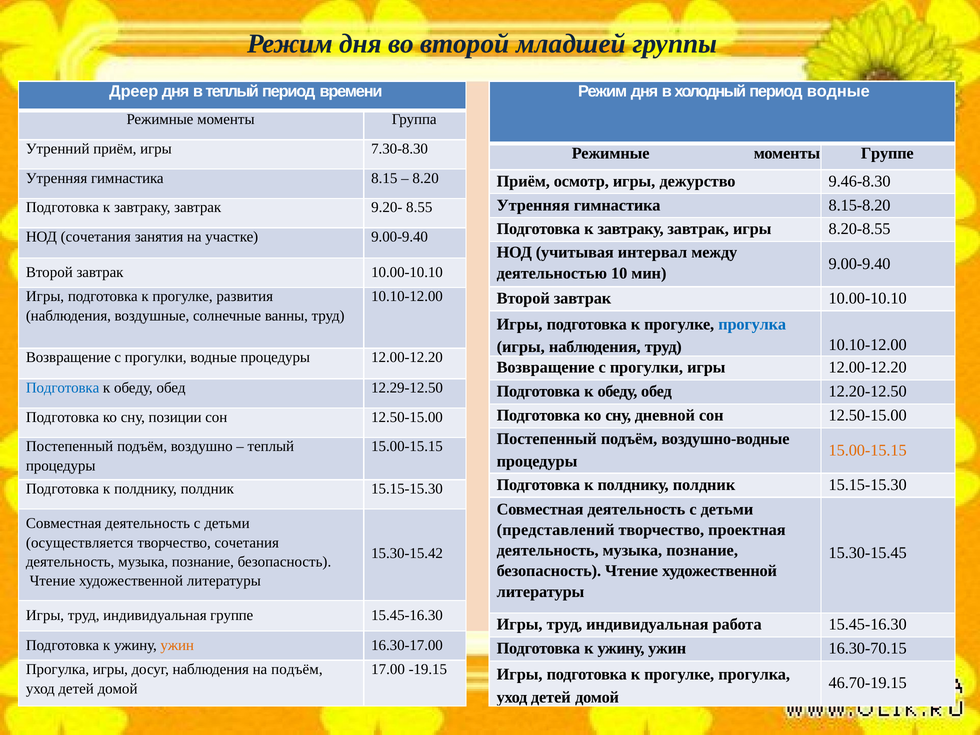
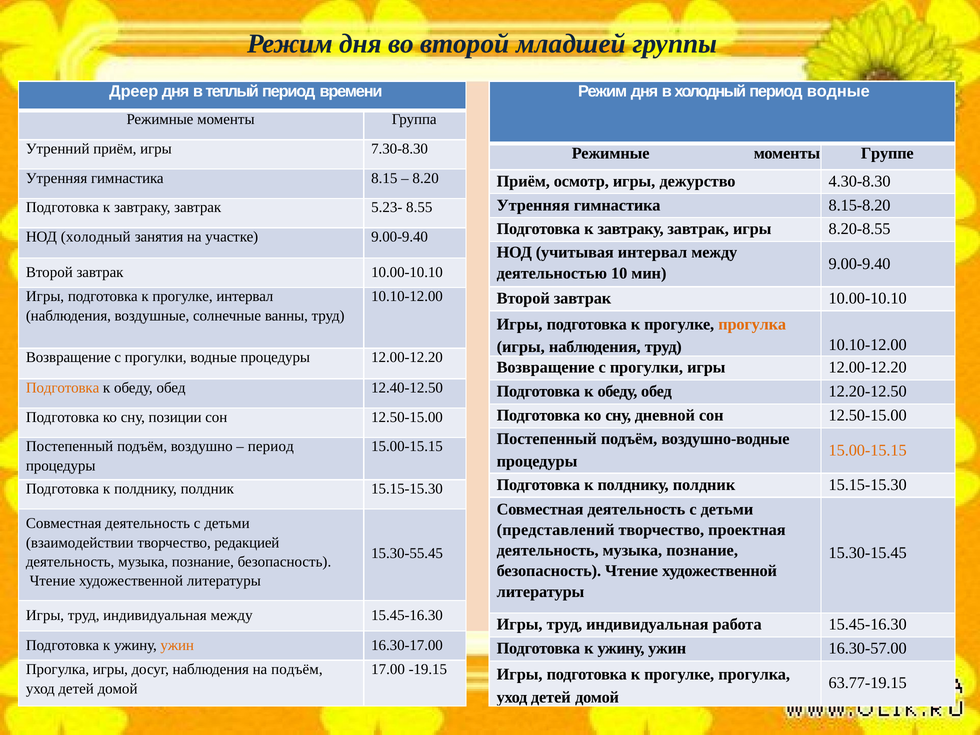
9.46-8.30: 9.46-8.30 -> 4.30-8.30
9.20-: 9.20- -> 5.23-
НОД сочетания: сочетания -> холодный
прогулке развития: развития -> интервал
прогулка at (752, 324) colour: blue -> orange
Подготовка at (63, 388) colour: blue -> orange
12.29-12.50: 12.29-12.50 -> 12.40-12.50
теплый at (271, 446): теплый -> период
осуществляется: осуществляется -> взаимодействии
творчество сочетания: сочетания -> редакцией
15.30-15.42: 15.30-15.42 -> 15.30-55.45
индивидуальная группе: группе -> между
16.30-70.15: 16.30-70.15 -> 16.30-57.00
46.70-19.15: 46.70-19.15 -> 63.77-19.15
